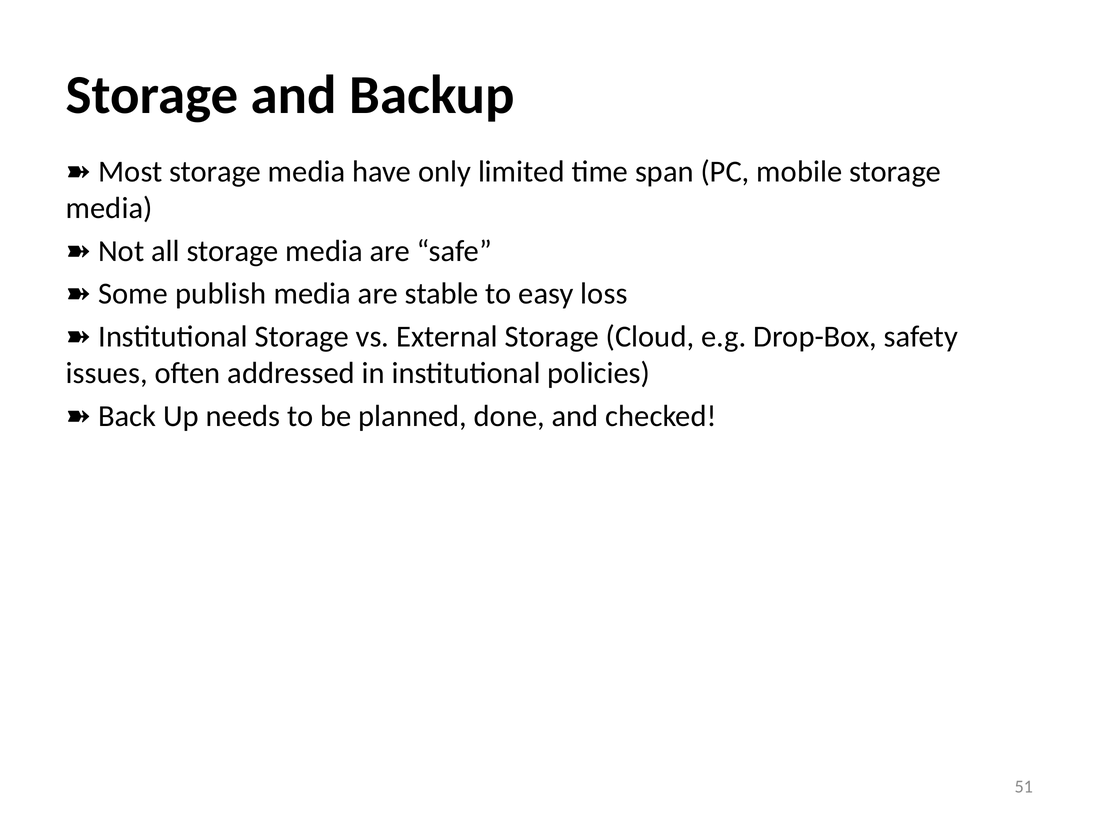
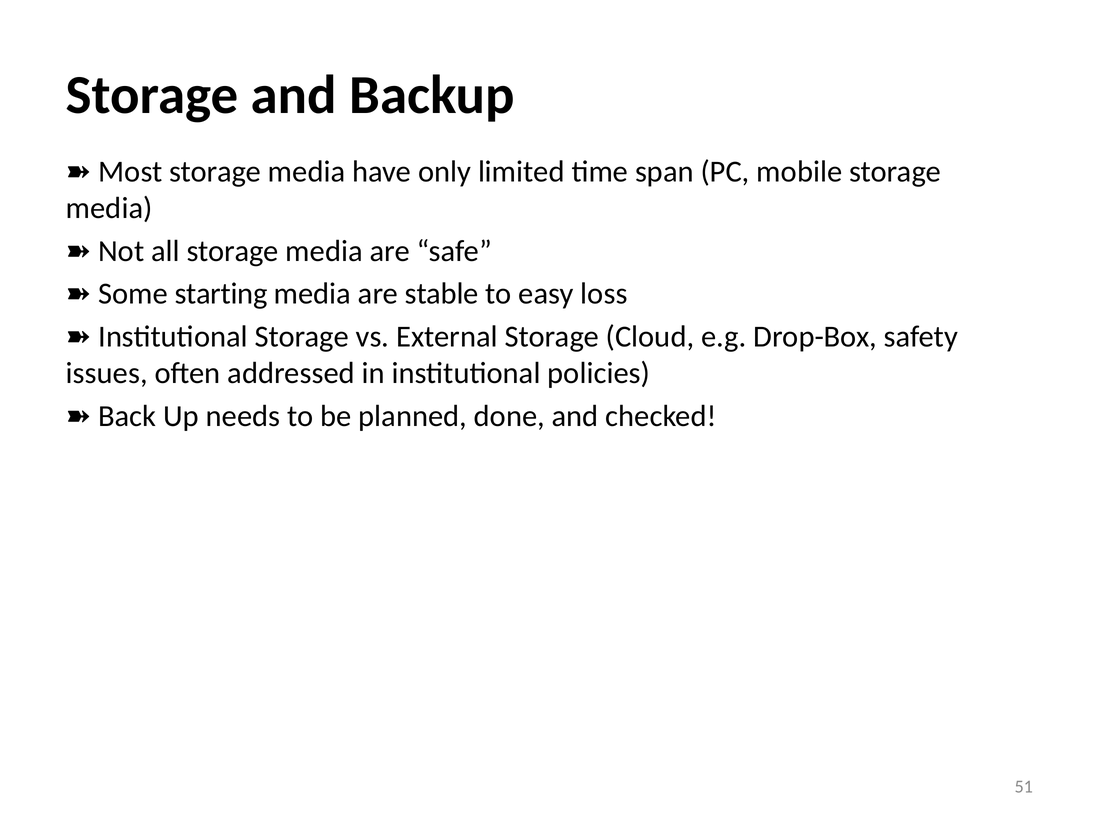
publish: publish -> starting
